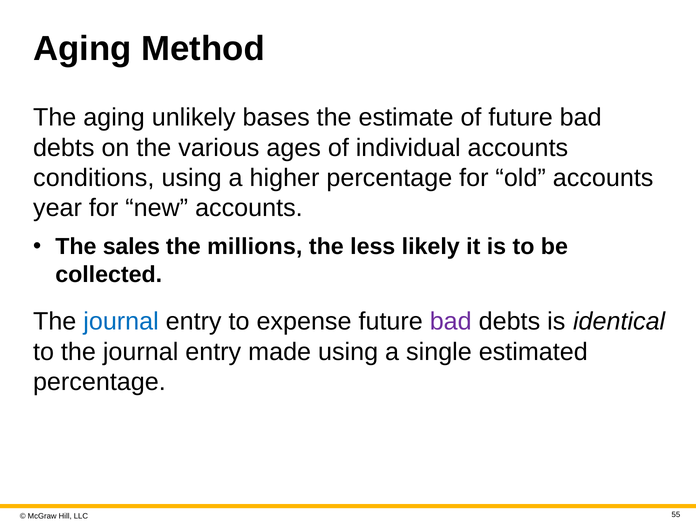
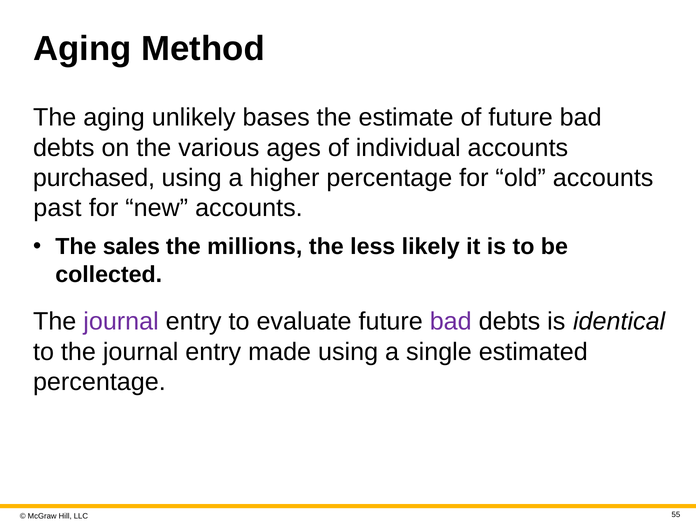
conditions: conditions -> purchased
year: year -> past
journal at (121, 322) colour: blue -> purple
expense: expense -> evaluate
